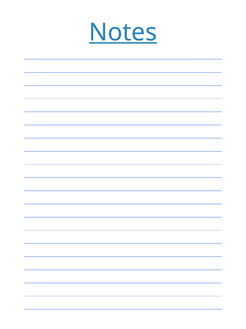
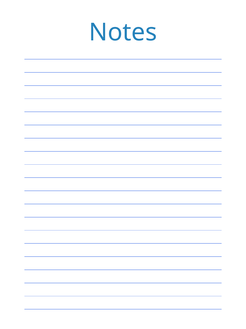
Notes underline: present -> none
